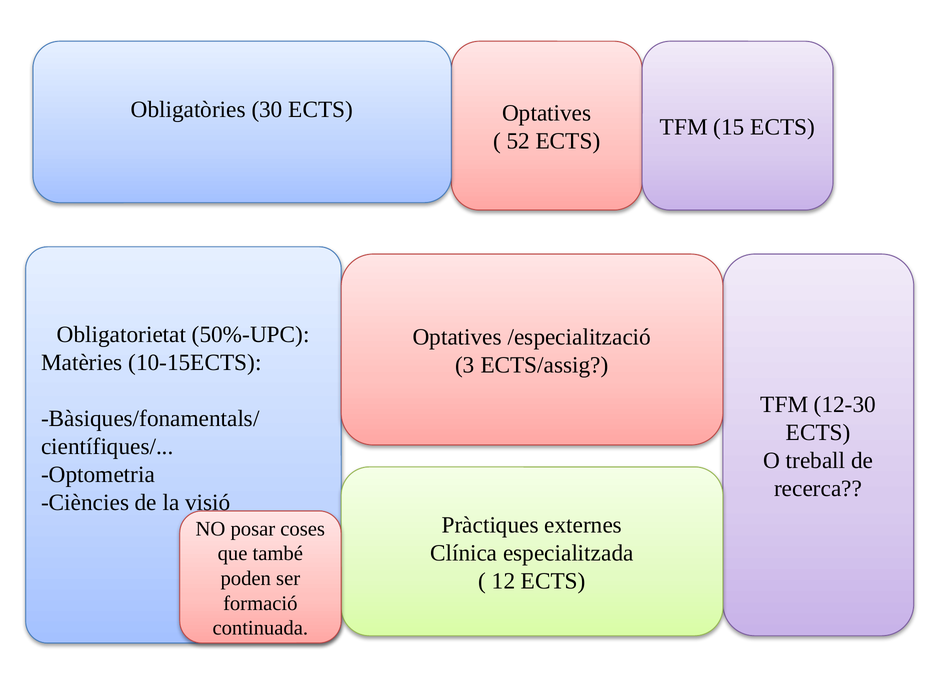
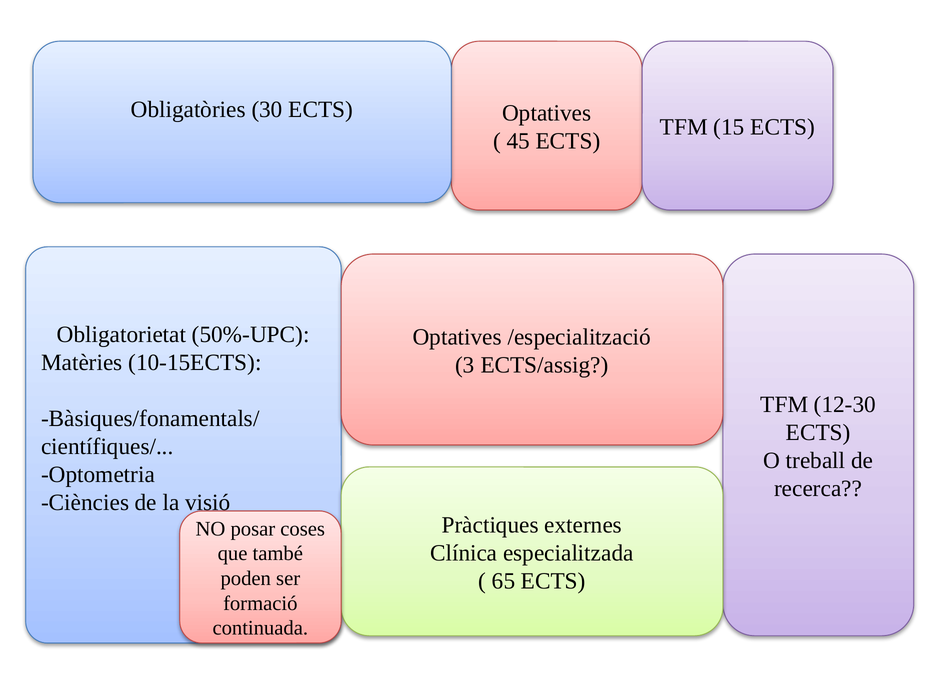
52: 52 -> 45
12: 12 -> 65
